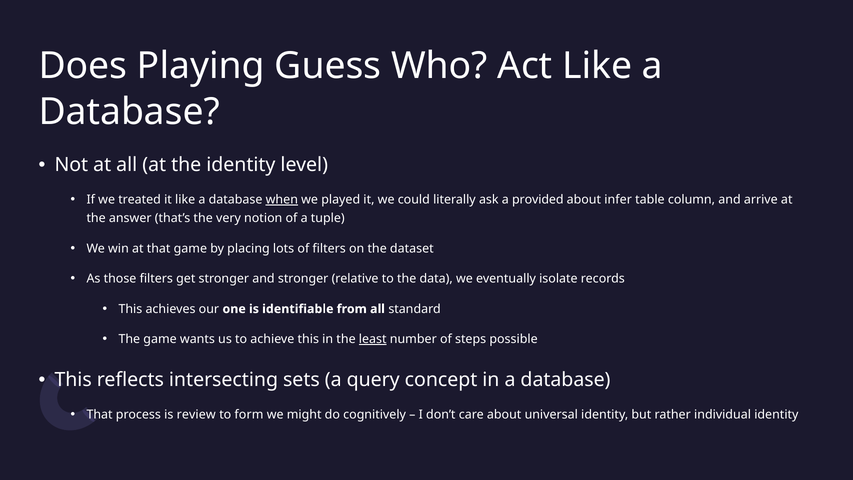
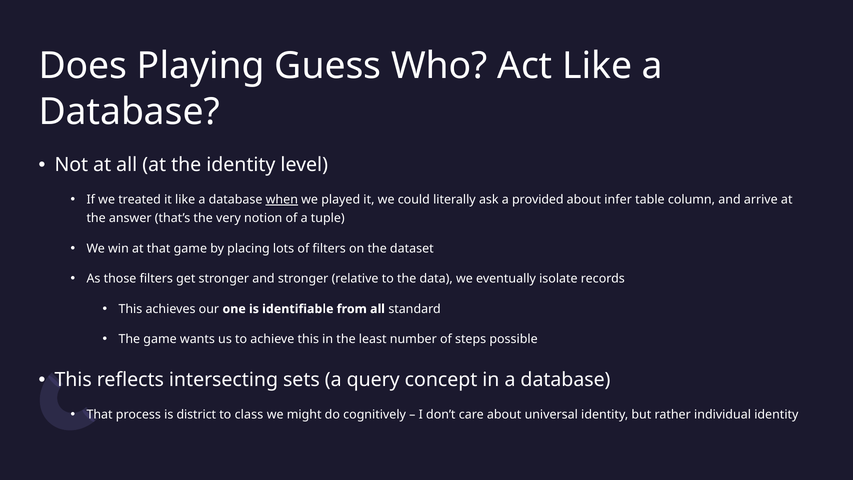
least underline: present -> none
review: review -> district
form: form -> class
